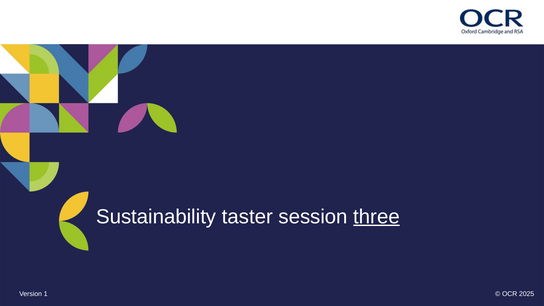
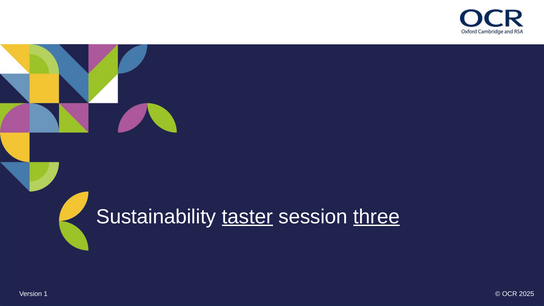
taster underline: none -> present
